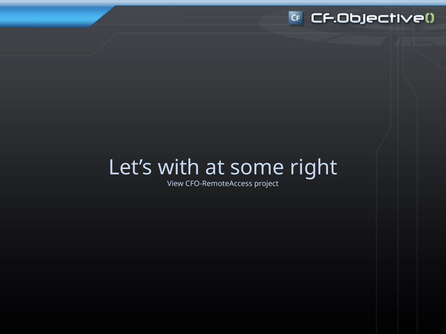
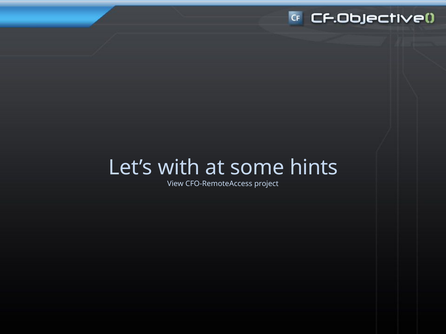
right: right -> hints
